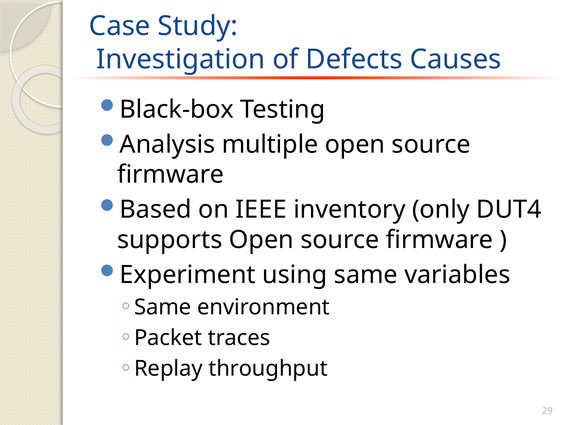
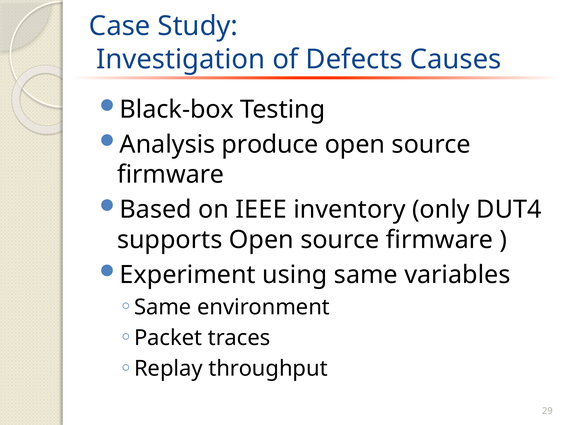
multiple: multiple -> produce
